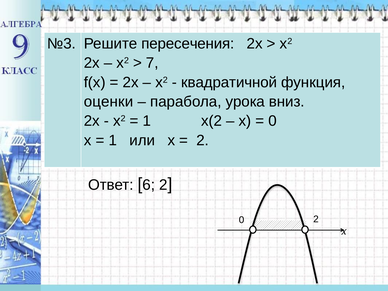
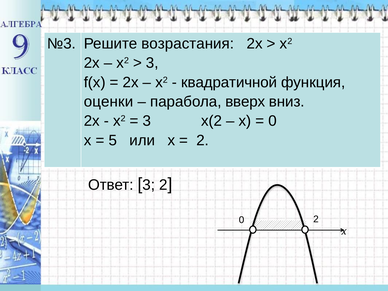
пересечения: пересечения -> возрастания
7 at (152, 63): 7 -> 3
урока: урока -> вверх
1 at (147, 121): 1 -> 3
1 at (113, 140): 1 -> 5
6 at (149, 185): 6 -> 3
